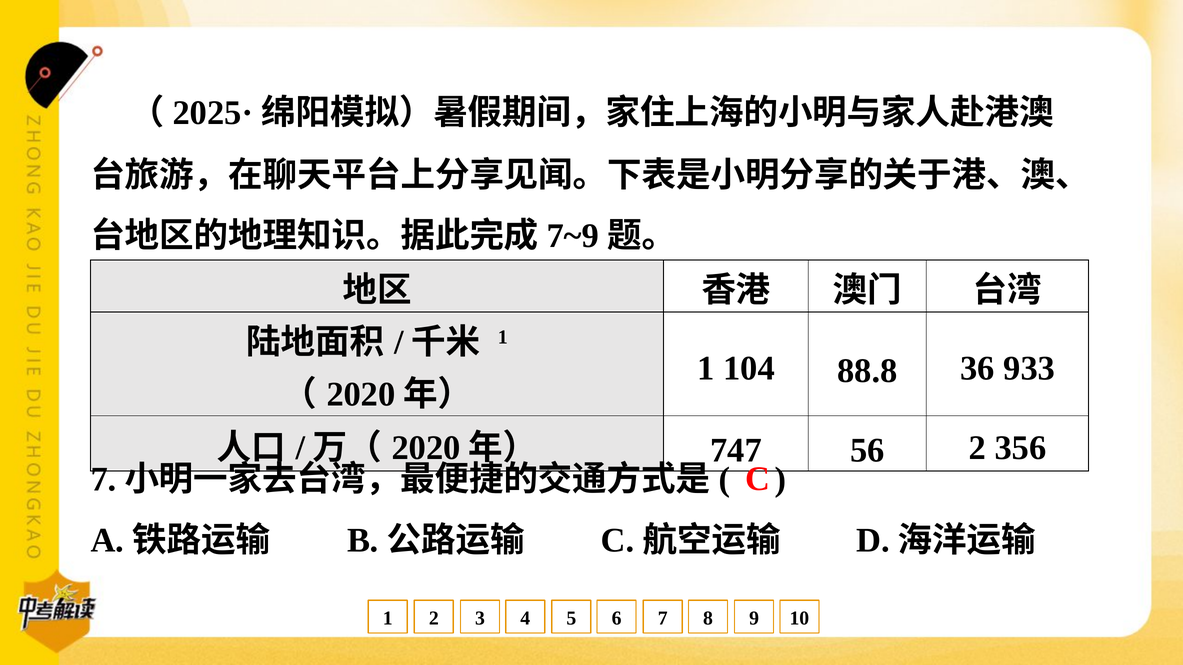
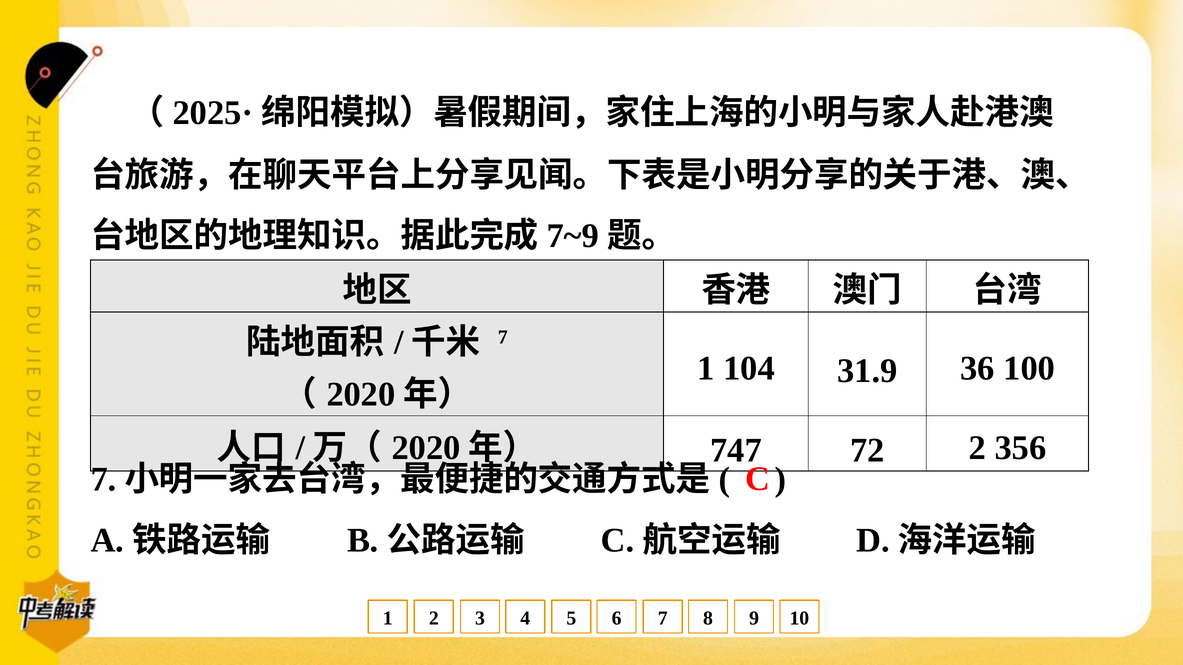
1 at (503, 337): 1 -> 7
88.8: 88.8 -> 31.9
933: 933 -> 100
56: 56 -> 72
